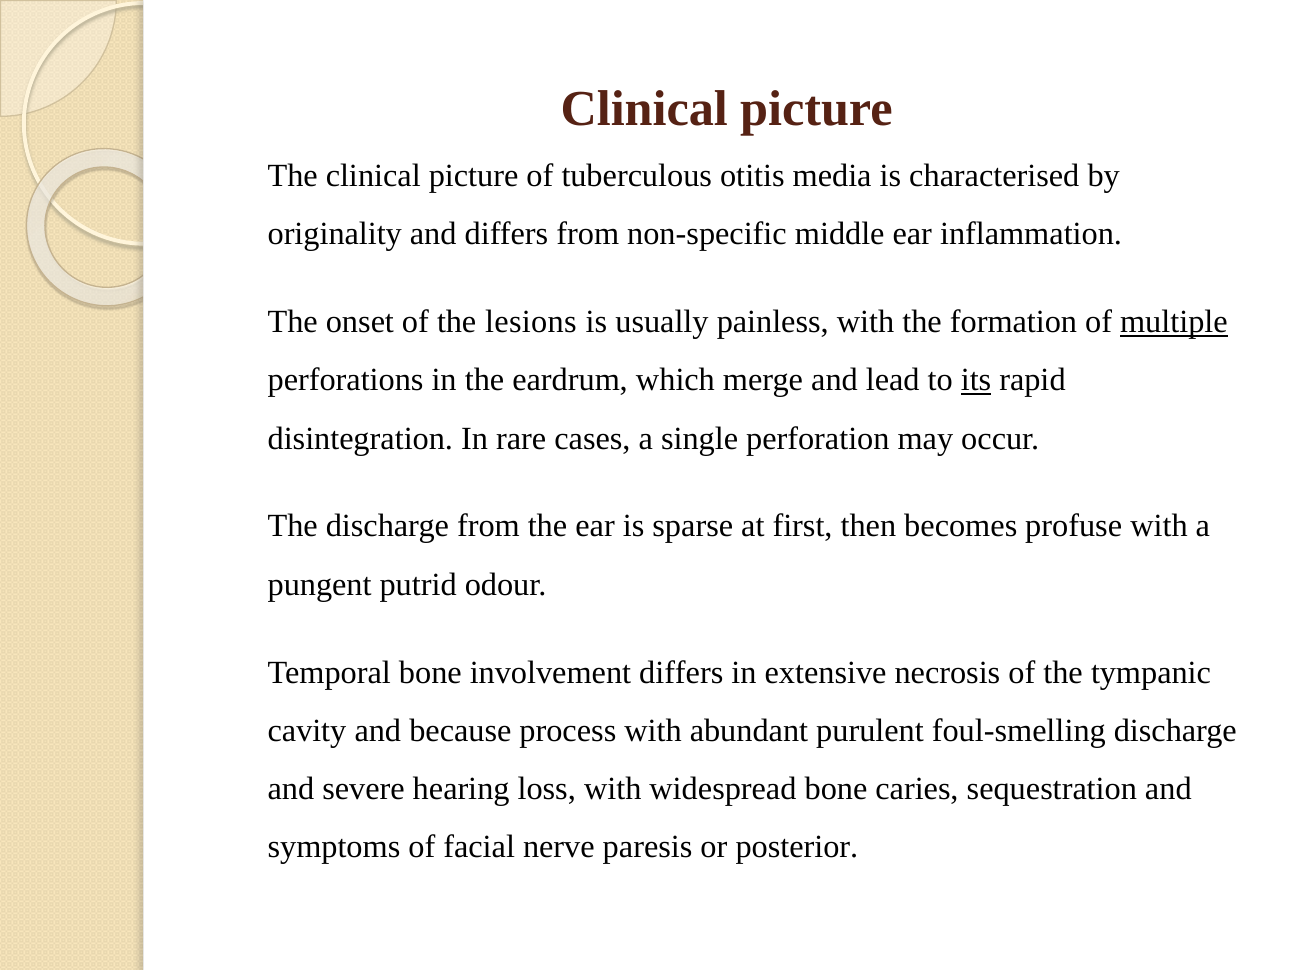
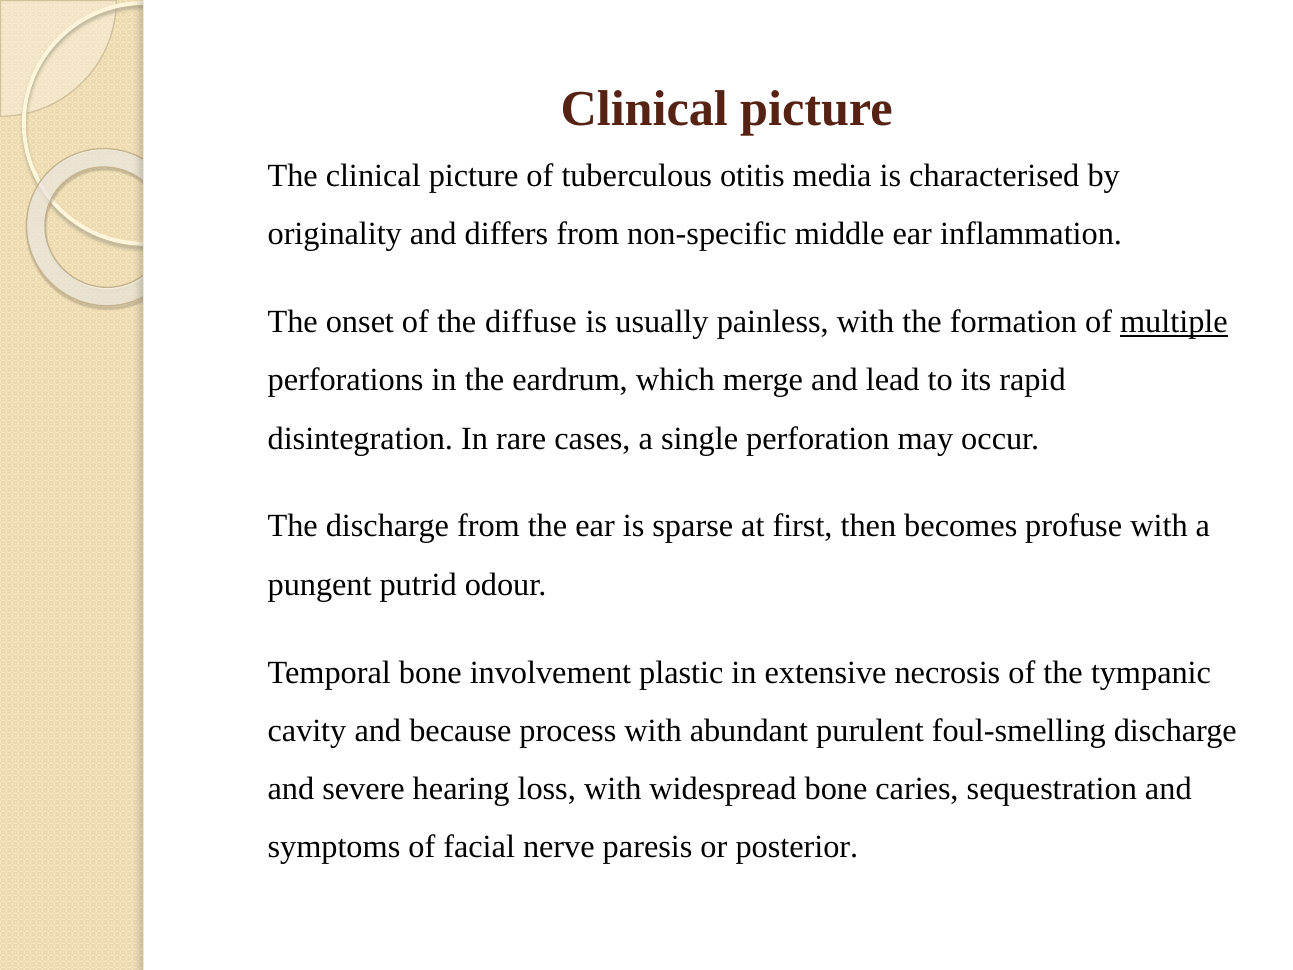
lesions: lesions -> diffuse
its underline: present -> none
involvement differs: differs -> plastic
